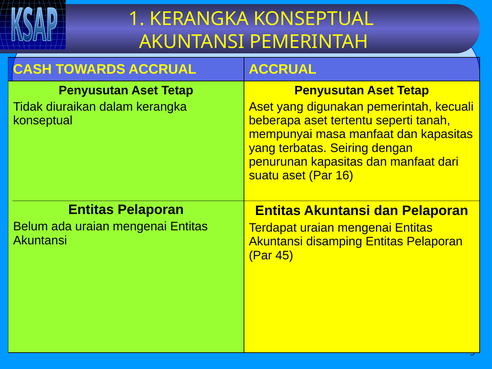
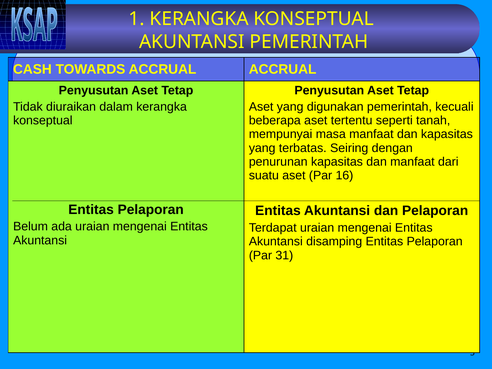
45: 45 -> 31
